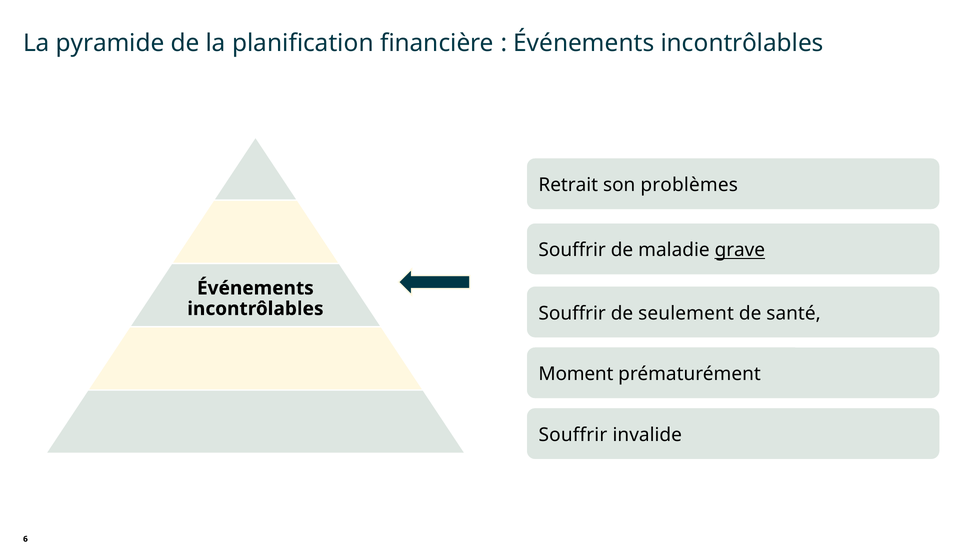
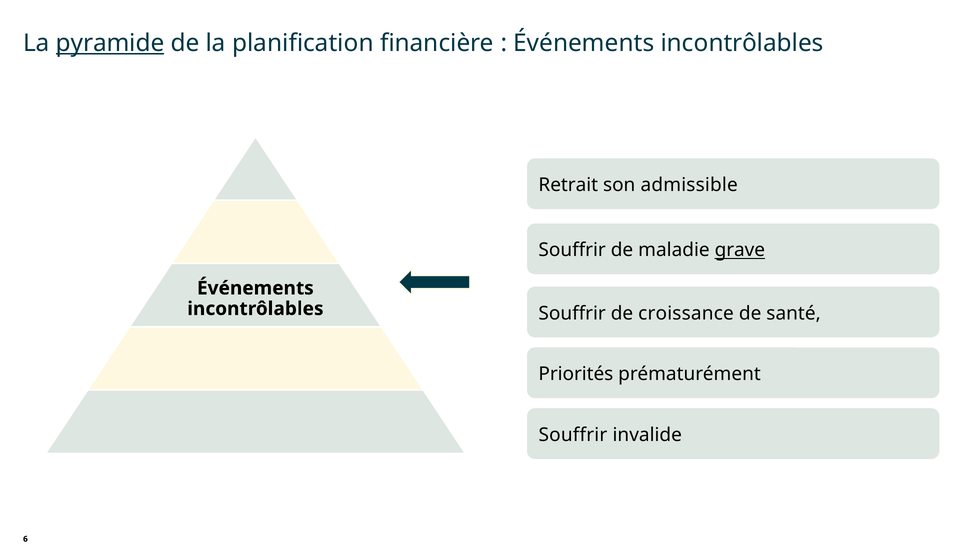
pyramide underline: none -> present
problèmes: problèmes -> admissible
seulement: seulement -> croissance
Moment: Moment -> Priorités
